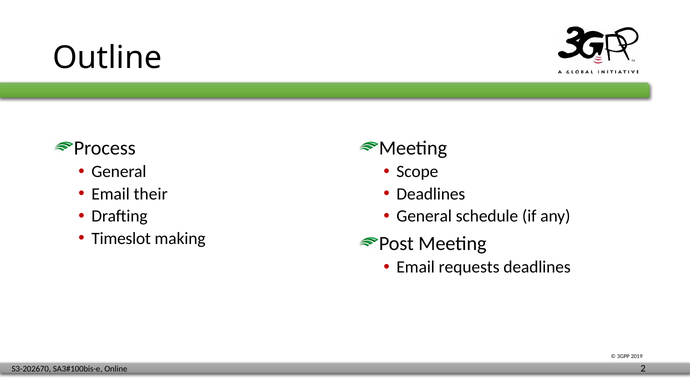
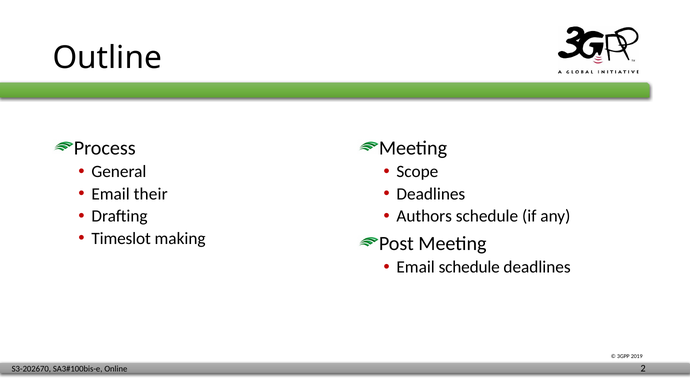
General at (424, 216): General -> Authors
Email requests: requests -> schedule
